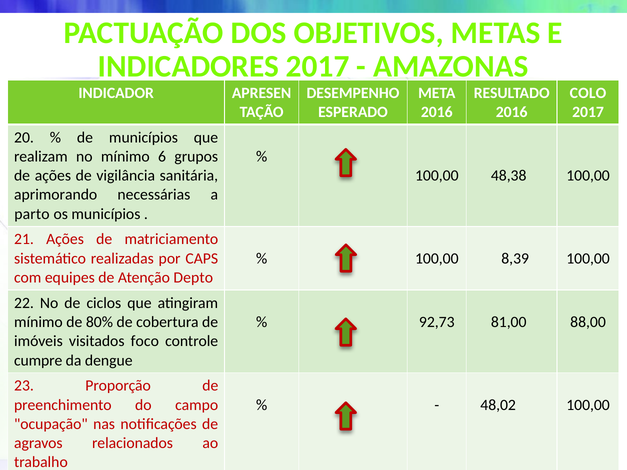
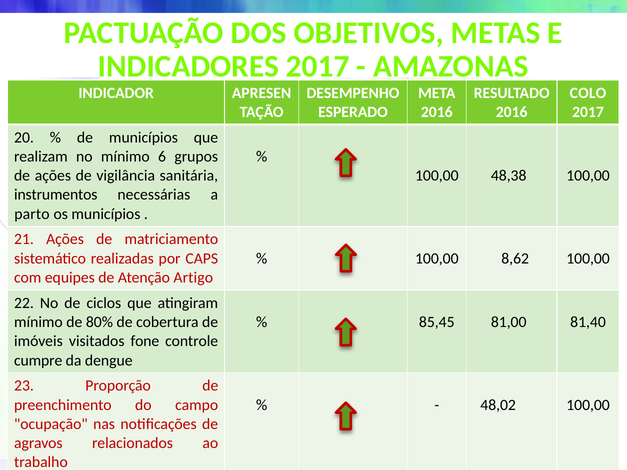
aprimorando: aprimorando -> instrumentos
8,39: 8,39 -> 8,62
Depto: Depto -> Artigo
92,73: 92,73 -> 85,45
88,00: 88,00 -> 81,40
foco: foco -> fone
